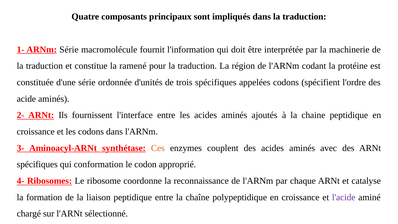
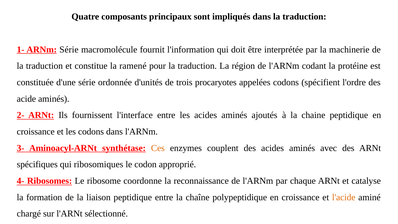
trois spécifiques: spécifiques -> procaryotes
conformation: conformation -> ribosomiques
l'acide colour: purple -> orange
